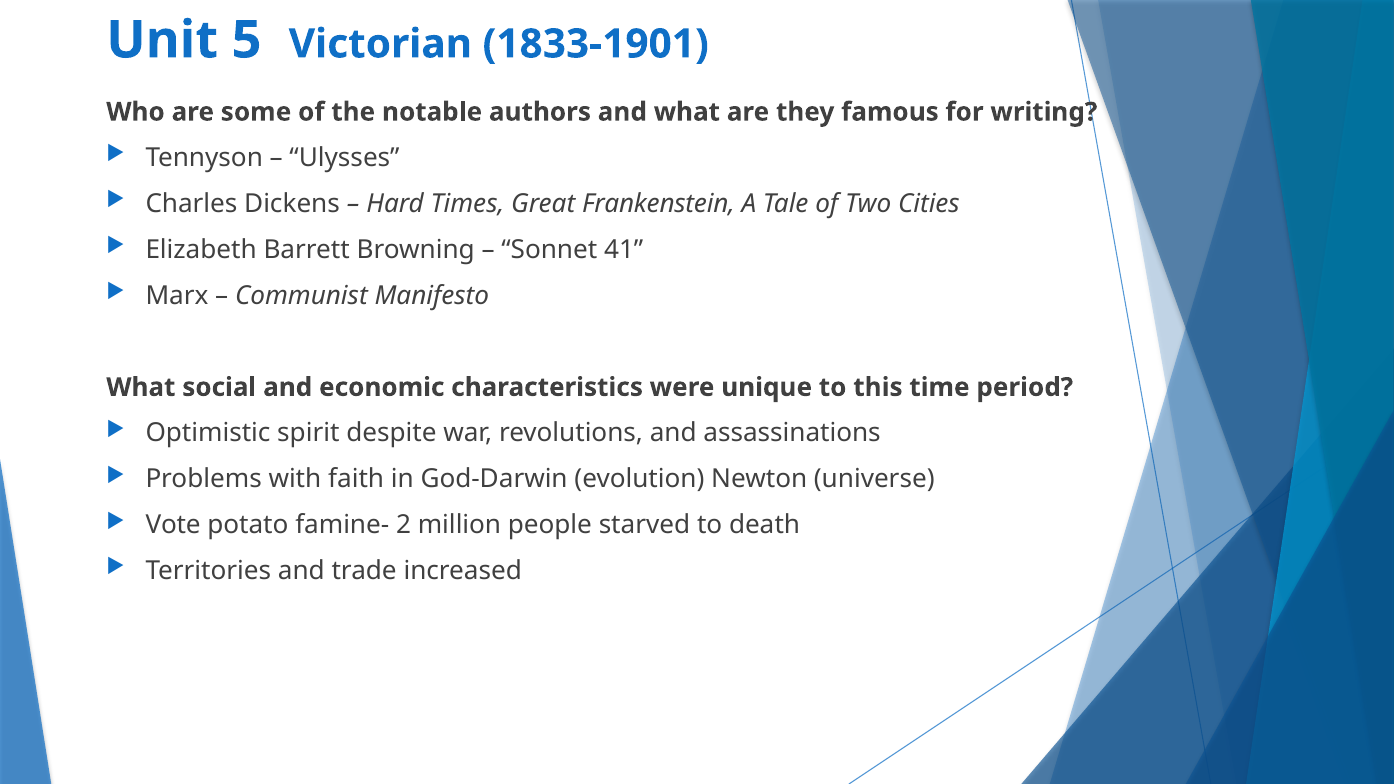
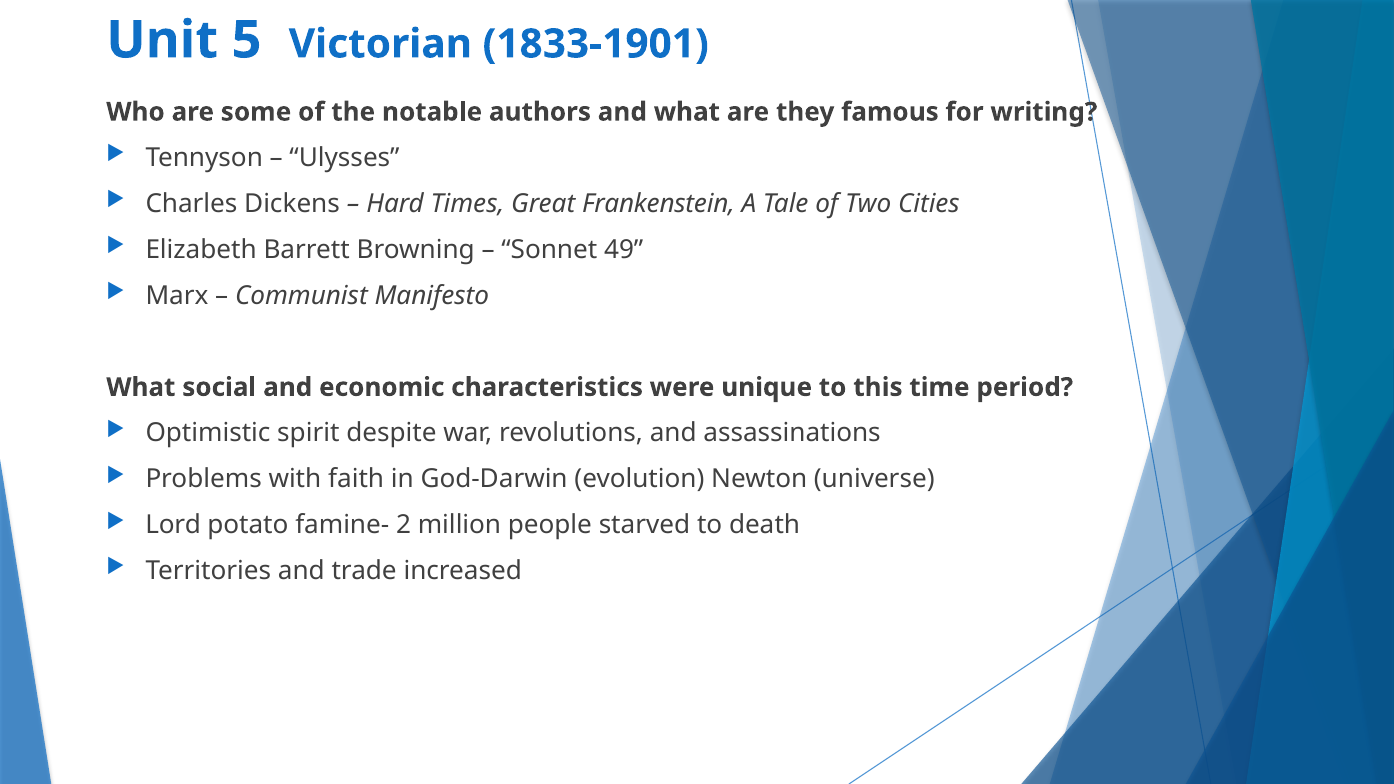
41: 41 -> 49
Vote: Vote -> Lord
